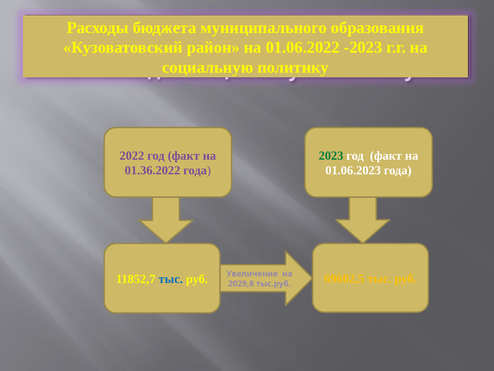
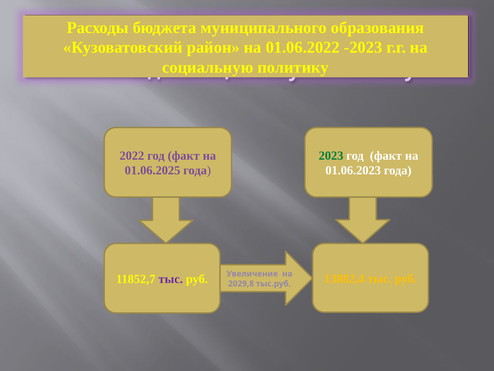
01.36.2022: 01.36.2022 -> 01.06.2025
69602,5: 69602,5 -> 13882,4
тыс at (171, 279) colour: blue -> purple
